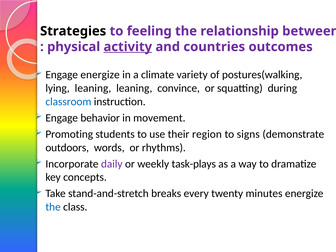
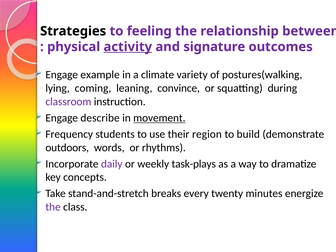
countries: countries -> signature
Engage energize: energize -> example
lying leaning: leaning -> coming
classroom colour: blue -> purple
behavior: behavior -> describe
movement underline: none -> present
Promoting: Promoting -> Frequency
signs: signs -> build
the at (53, 207) colour: blue -> purple
